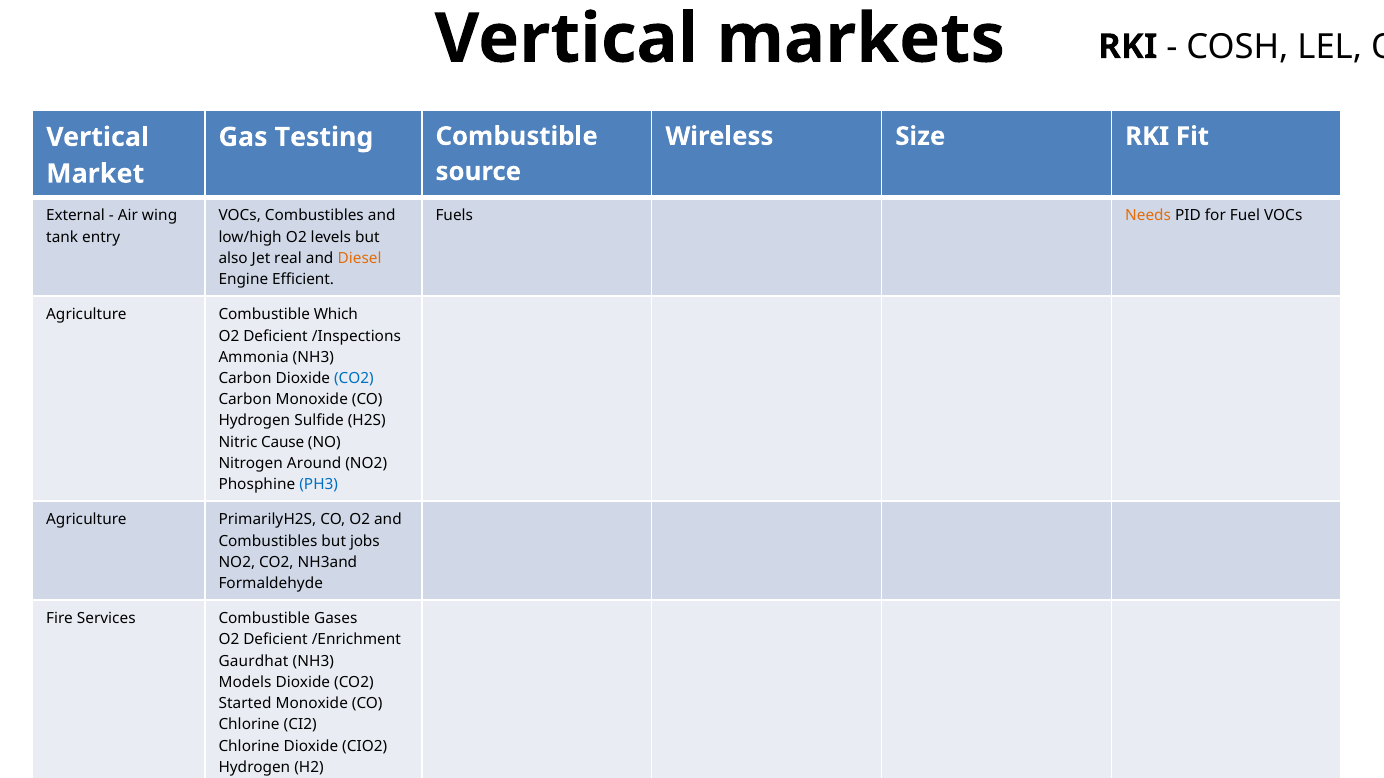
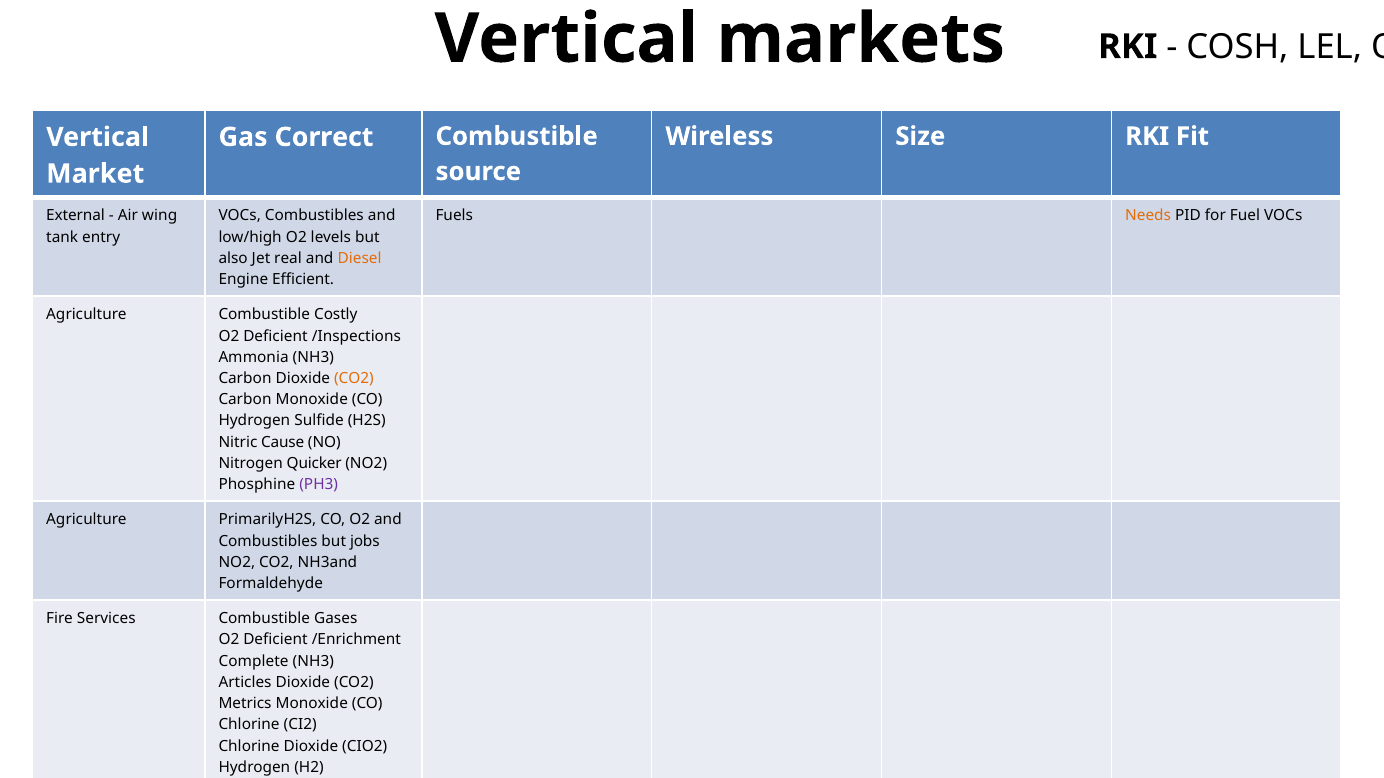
Testing: Testing -> Correct
Which: Which -> Costly
CO2 at (354, 379) colour: blue -> orange
Around: Around -> Quicker
PH3 at (319, 485) colour: blue -> purple
Gaurdhat: Gaurdhat -> Complete
Models: Models -> Articles
Started: Started -> Metrics
